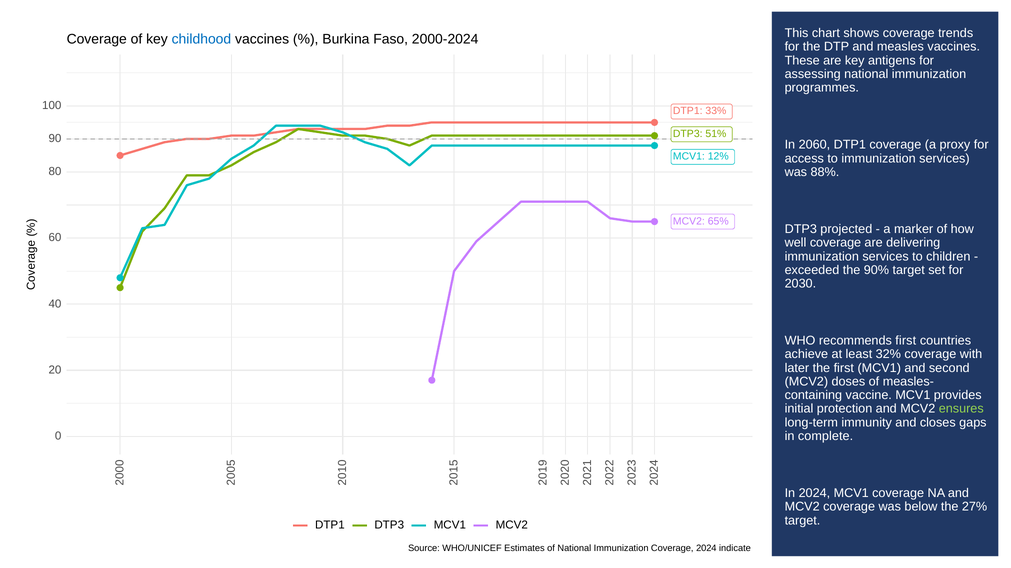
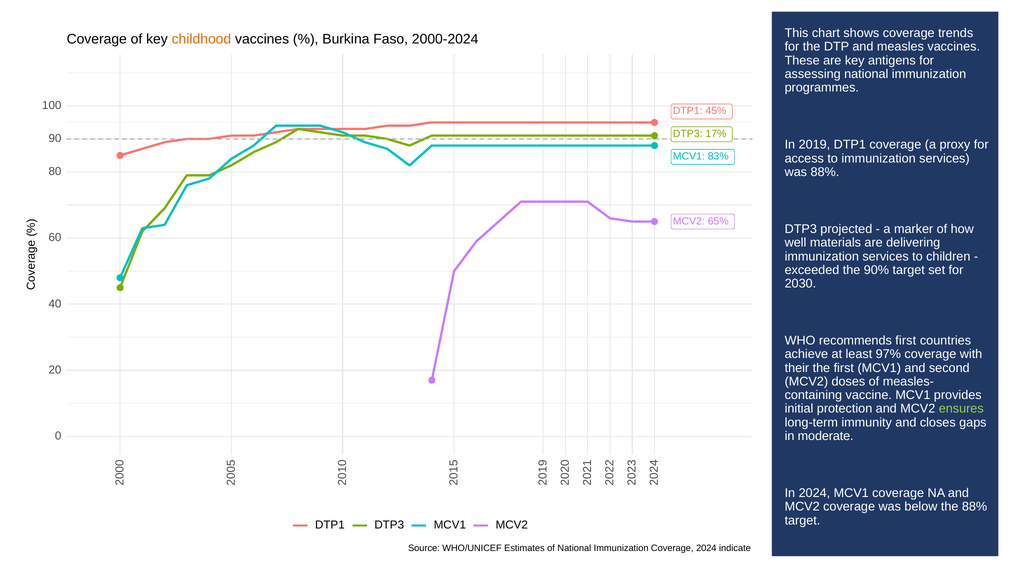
childhood colour: blue -> orange
33%: 33% -> 45%
51%: 51% -> 17%
2060: 2060 -> 2019
12%: 12% -> 83%
well coverage: coverage -> materials
32%: 32% -> 97%
later: later -> their
complete: complete -> moderate
the 27%: 27% -> 88%
